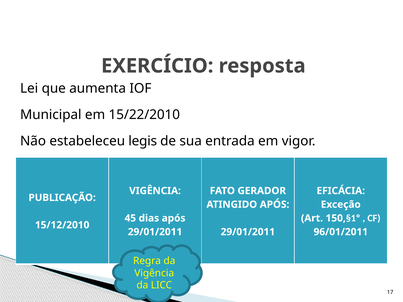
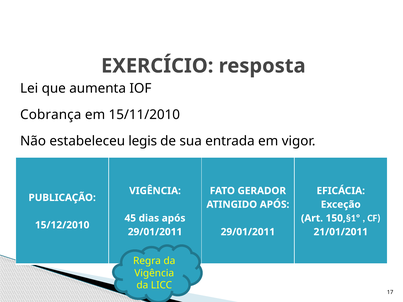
Municipal: Municipal -> Cobrança
15/22/2010: 15/22/2010 -> 15/11/2010
96/01/2011: 96/01/2011 -> 21/01/2011
